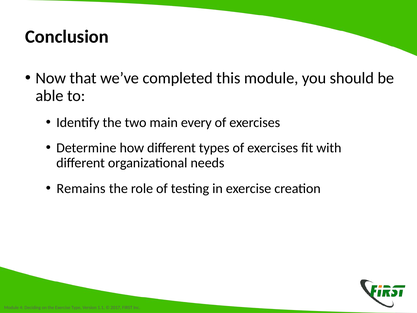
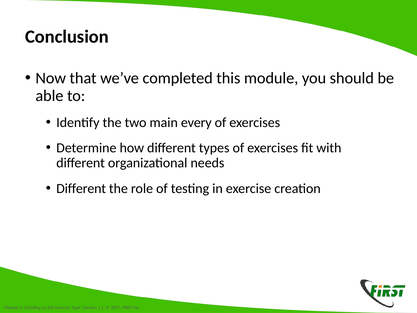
Remains at (81, 188): Remains -> Different
